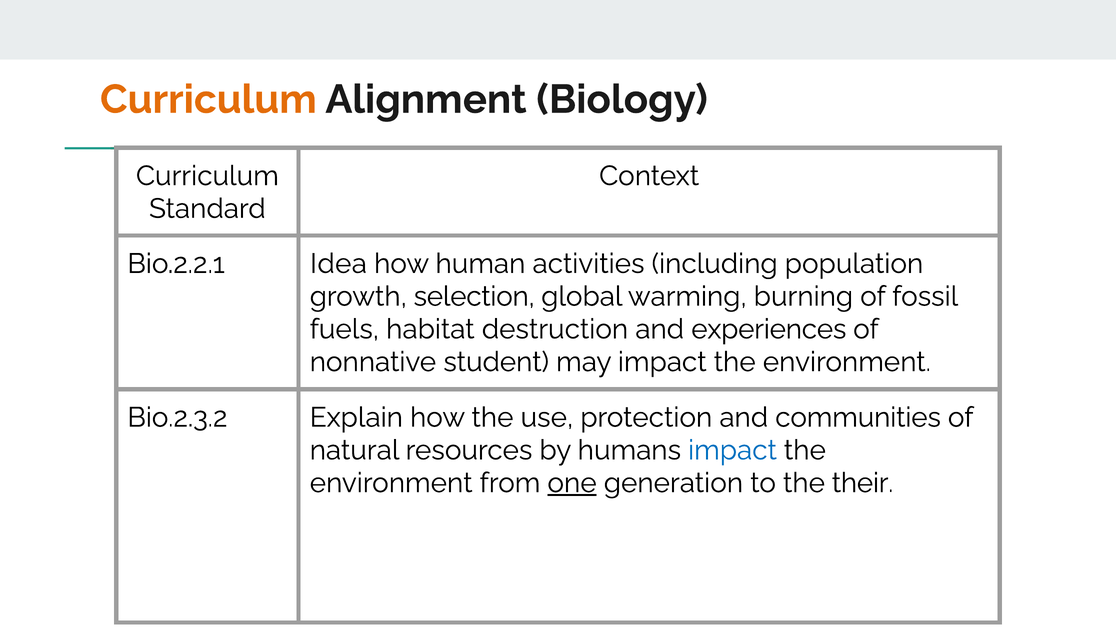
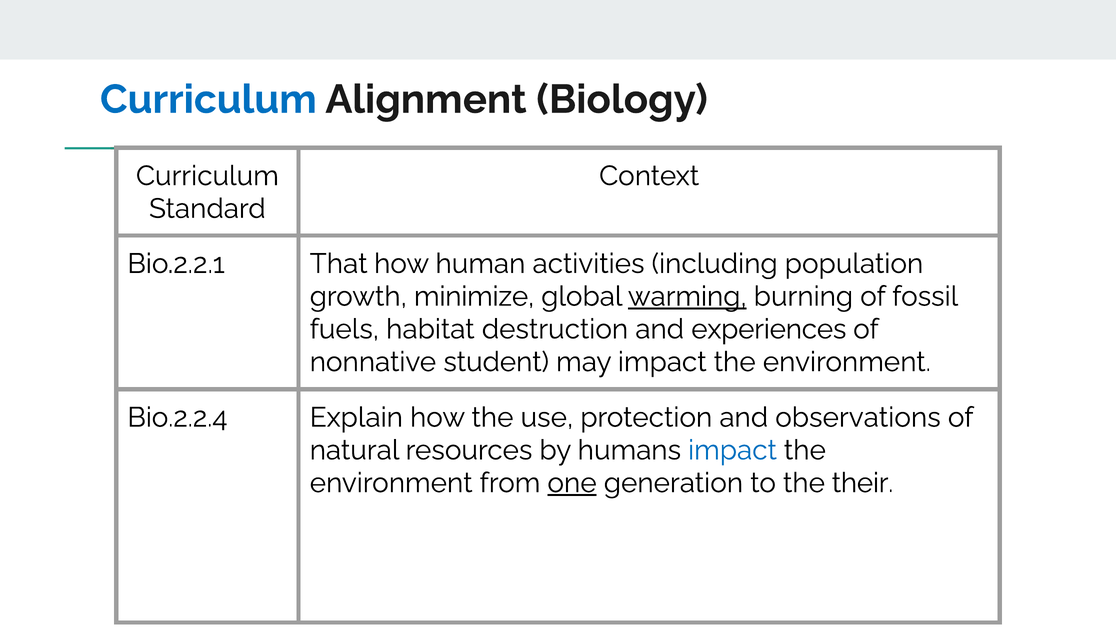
Curriculum at (208, 99) colour: orange -> blue
Idea: Idea -> That
selection: selection -> minimize
warming underline: none -> present
Bio.2.3.2: Bio.2.3.2 -> Bio.2.2.4
communities: communities -> observations
